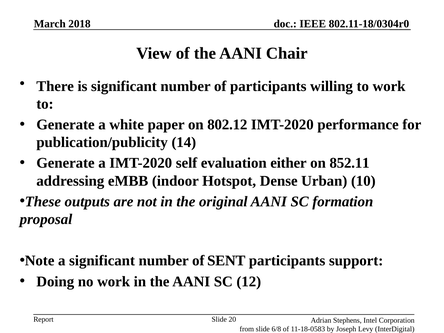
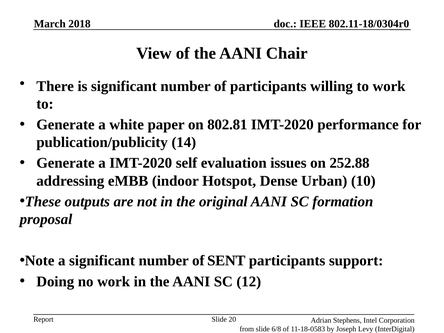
802.12: 802.12 -> 802.81
either: either -> issues
852.11: 852.11 -> 252.88
